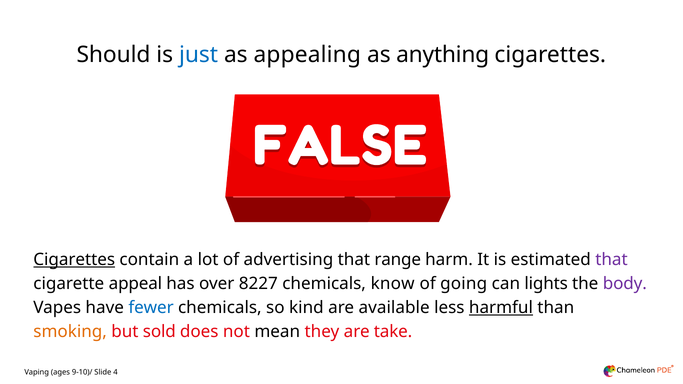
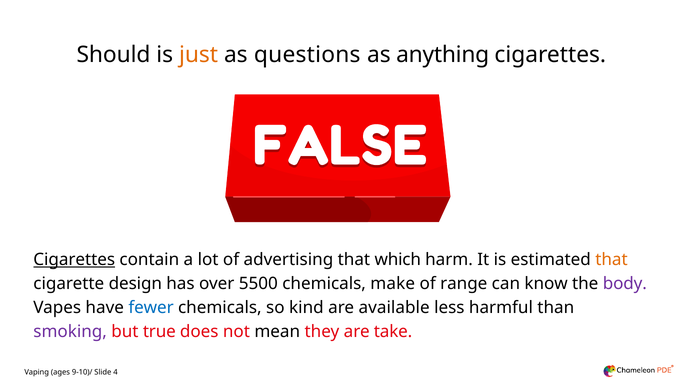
just colour: blue -> orange
appealing: appealing -> questions
range: range -> which
that at (611, 260) colour: purple -> orange
appeal: appeal -> design
8227: 8227 -> 5500
know: know -> make
going: going -> range
lights: lights -> know
harmful underline: present -> none
smoking colour: orange -> purple
sold: sold -> true
